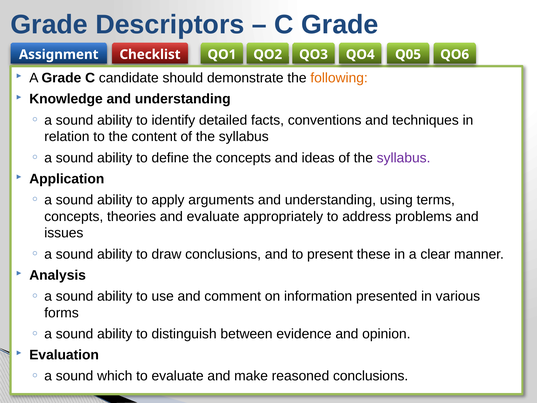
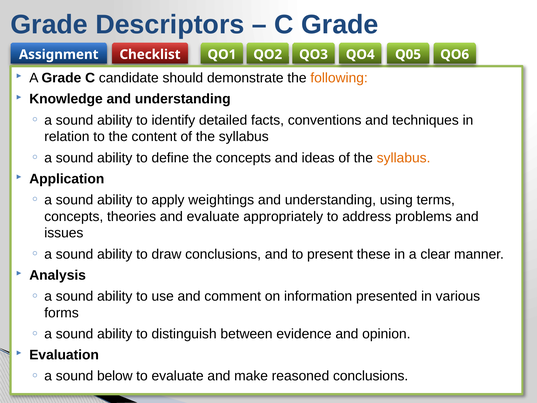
syllabus at (404, 158) colour: purple -> orange
arguments: arguments -> weightings
which: which -> below
